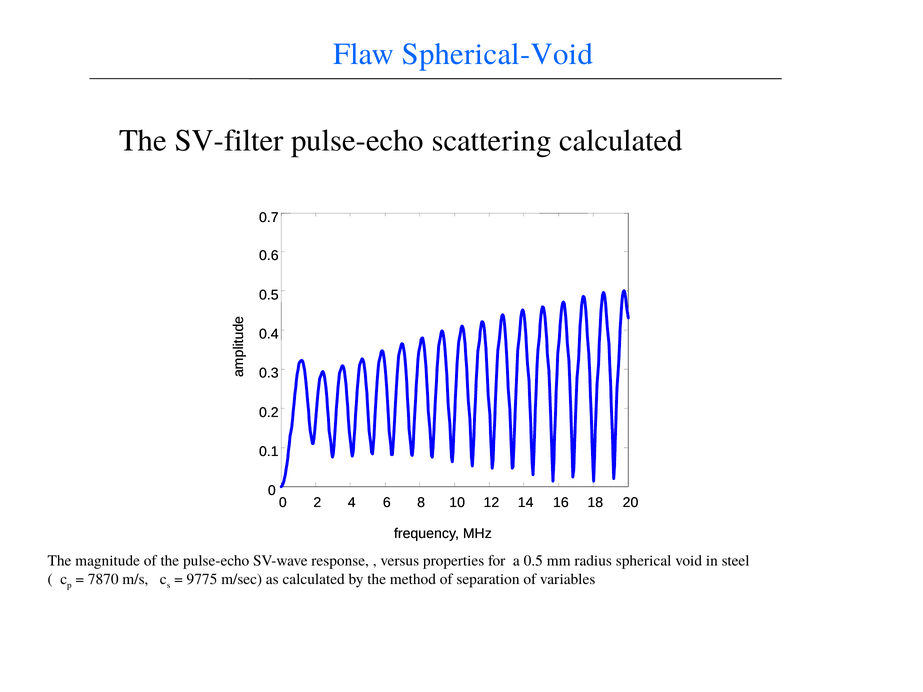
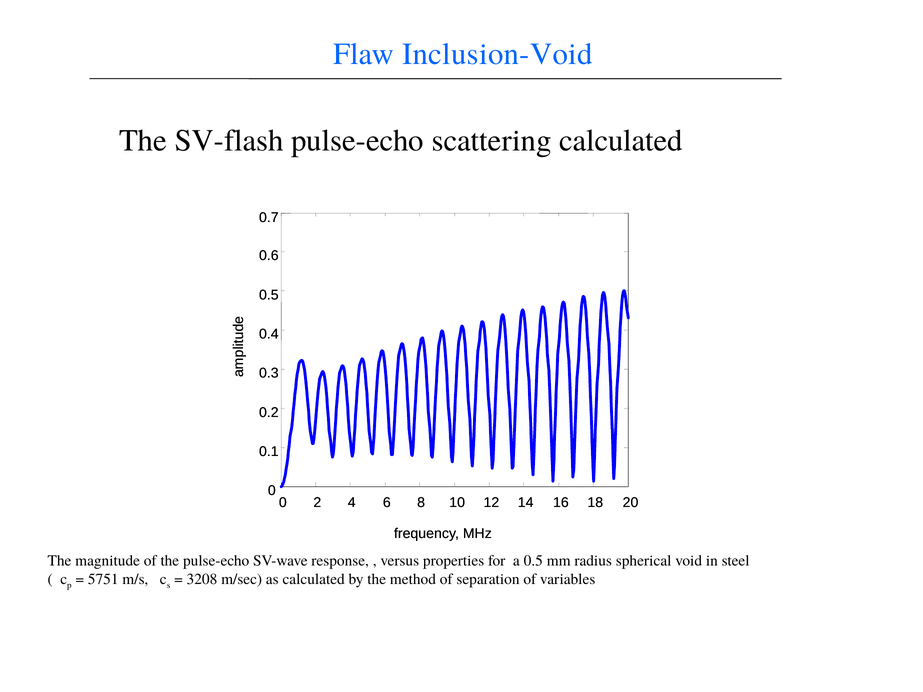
Spherical-Void: Spherical-Void -> Inclusion-Void
SV-filter: SV-filter -> SV-flash
7870: 7870 -> 5751
9775: 9775 -> 3208
